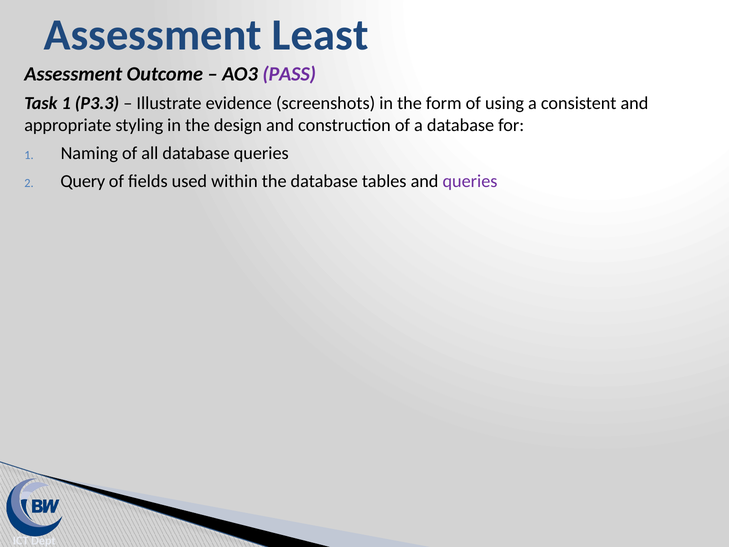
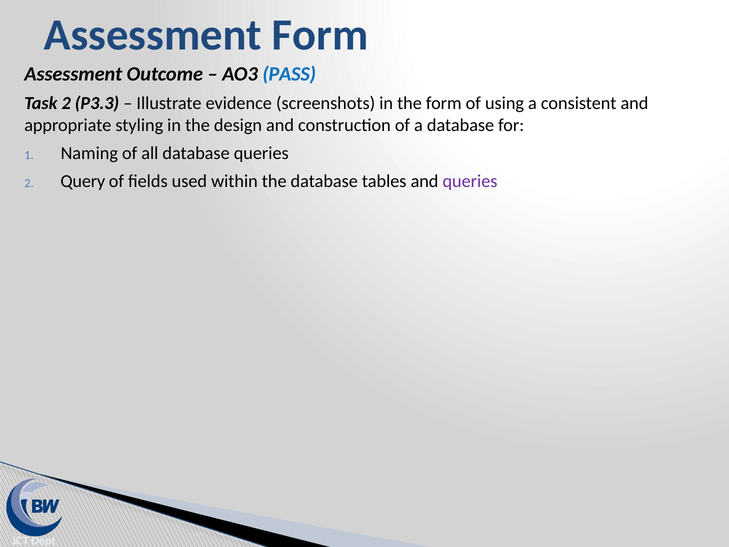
Assessment Least: Least -> Form
PASS colour: purple -> blue
Task 1: 1 -> 2
